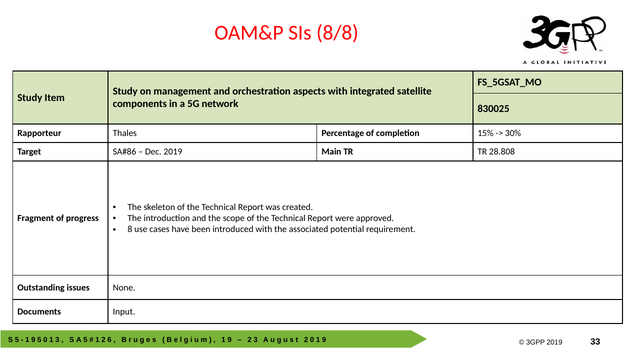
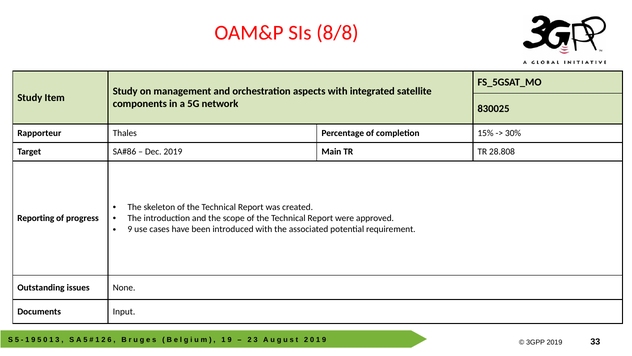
Fragment: Fragment -> Reporting
8 at (130, 229): 8 -> 9
